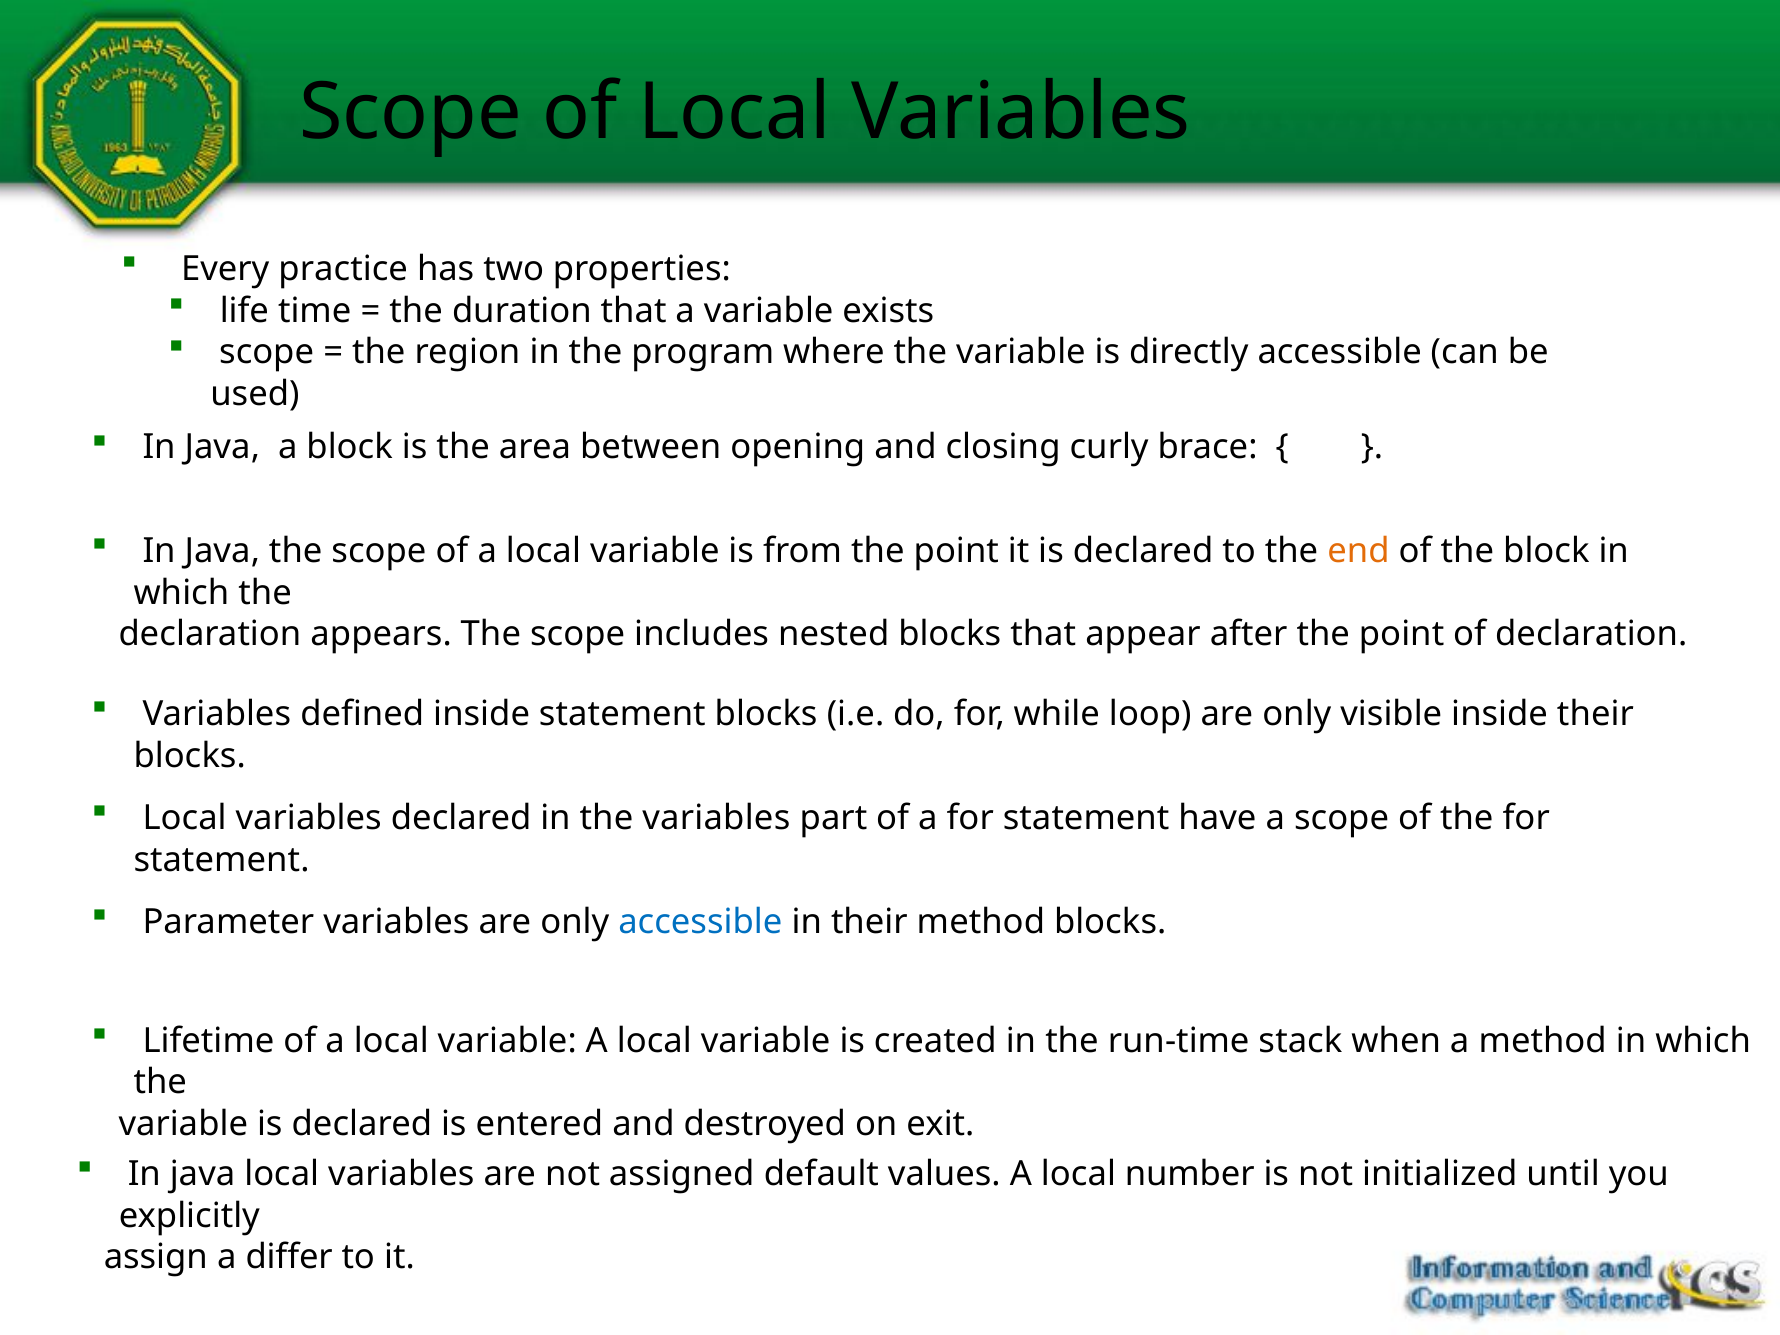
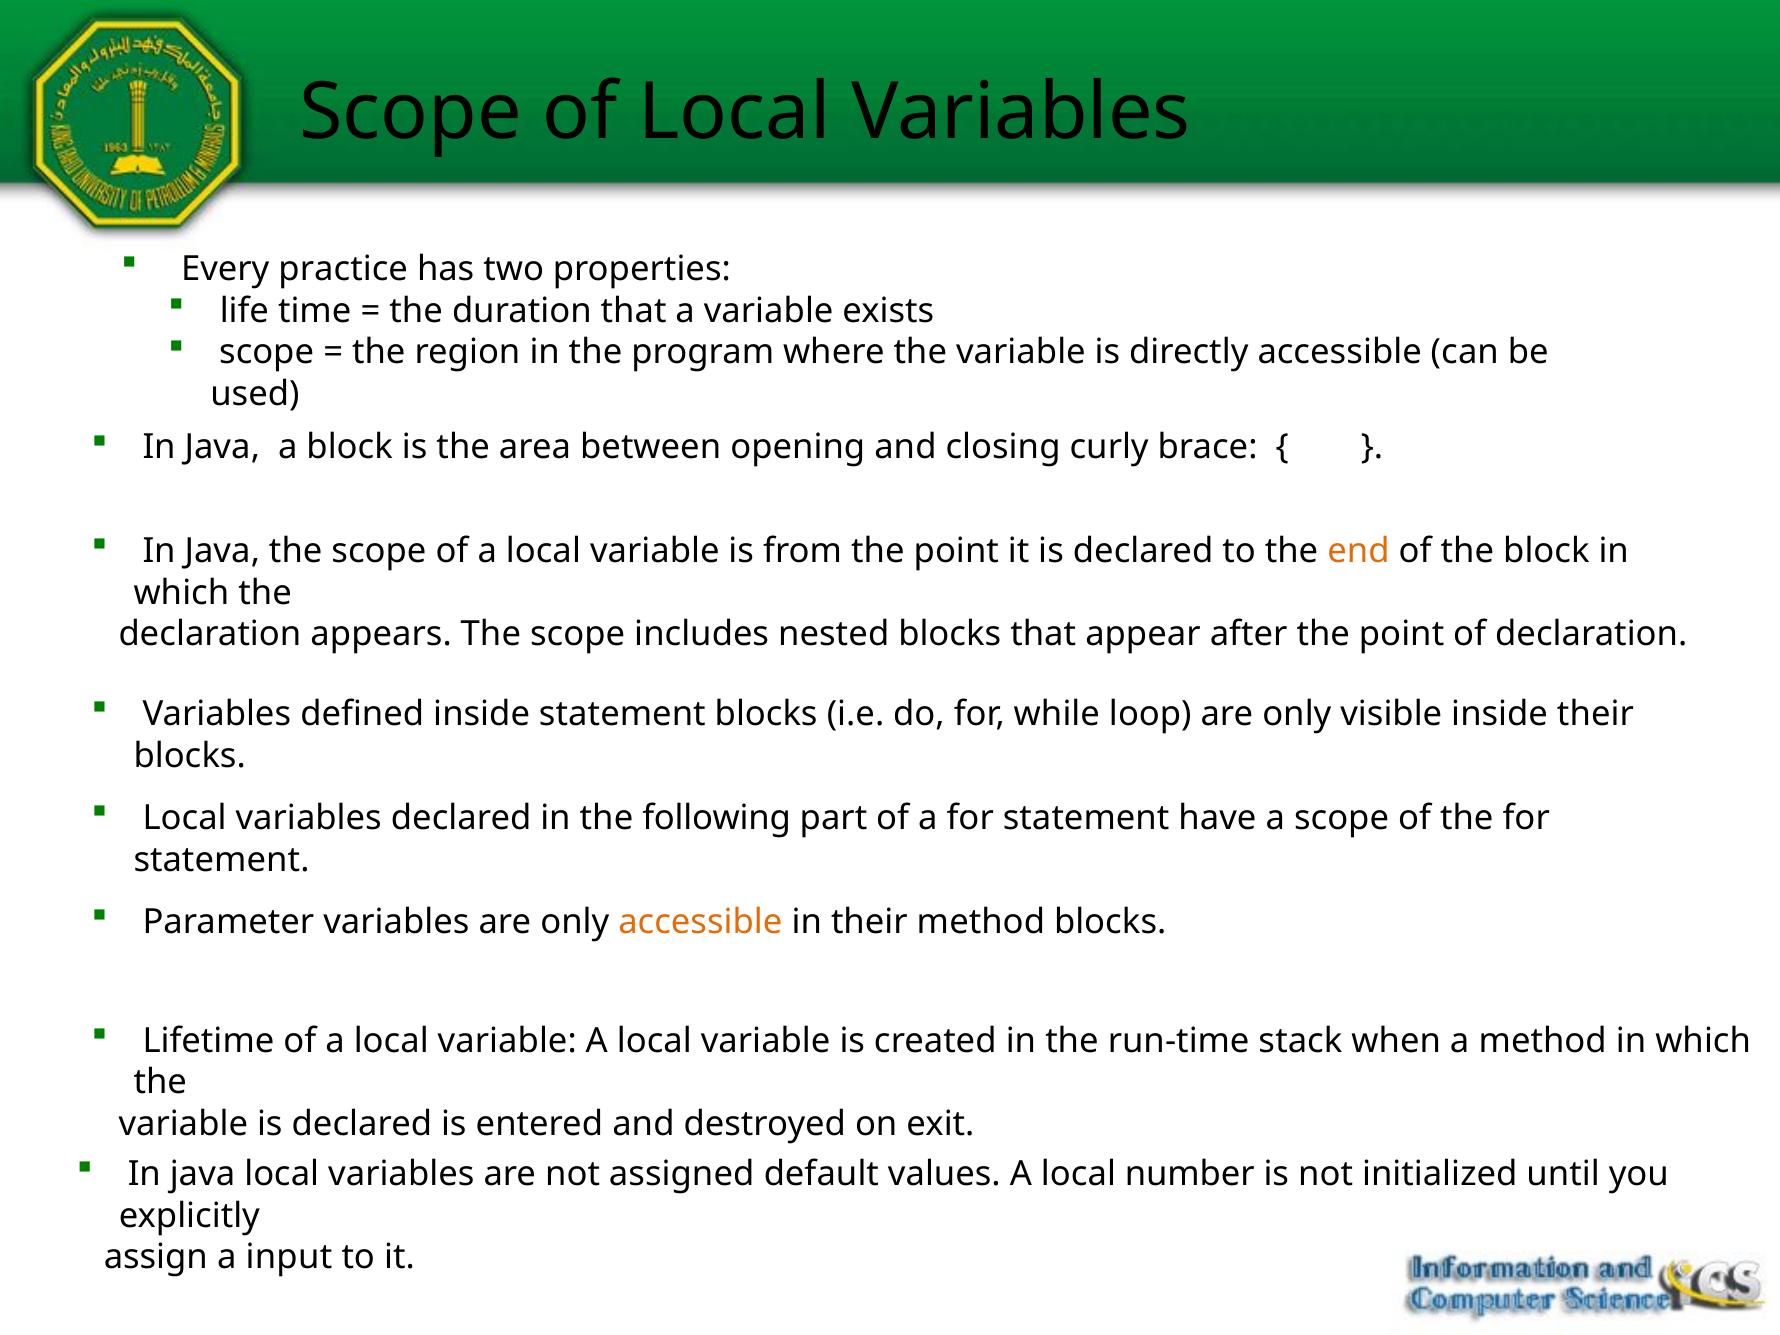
the variables: variables -> following
accessible at (700, 922) colour: blue -> orange
differ: differ -> input
